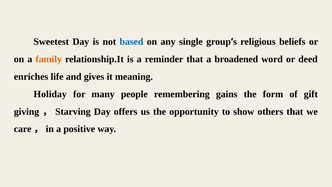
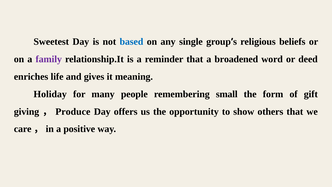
family colour: orange -> purple
gains: gains -> small
Starving: Starving -> Produce
